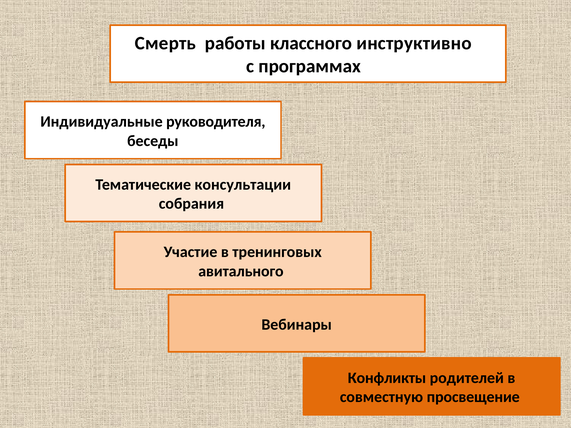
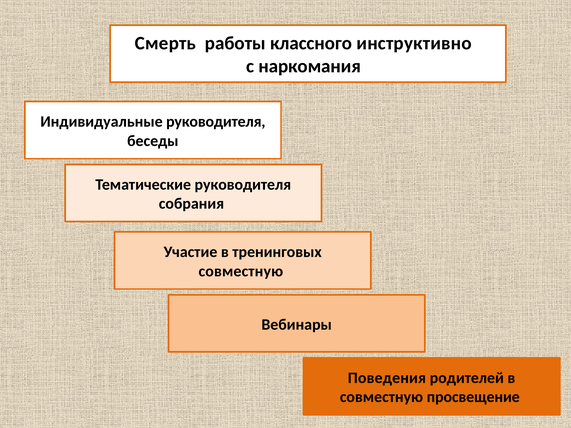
программах: программах -> наркомания
Тематические консультации: консультации -> руководителя
авитального at (241, 271): авитального -> совместную
Конфликты: Конфликты -> Поведения
